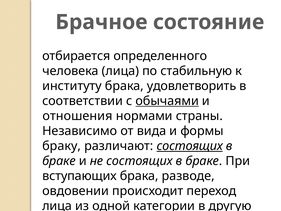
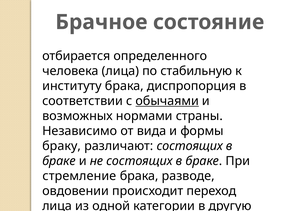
удовлетворить: удовлетворить -> диспропорция
отношения: отношения -> возможных
состоящих at (190, 146) underline: present -> none
вступающих: вступающих -> стремление
